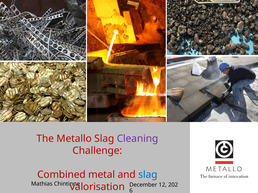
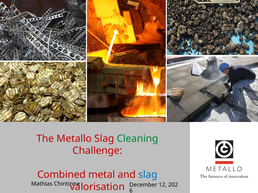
Cleaning colour: purple -> green
